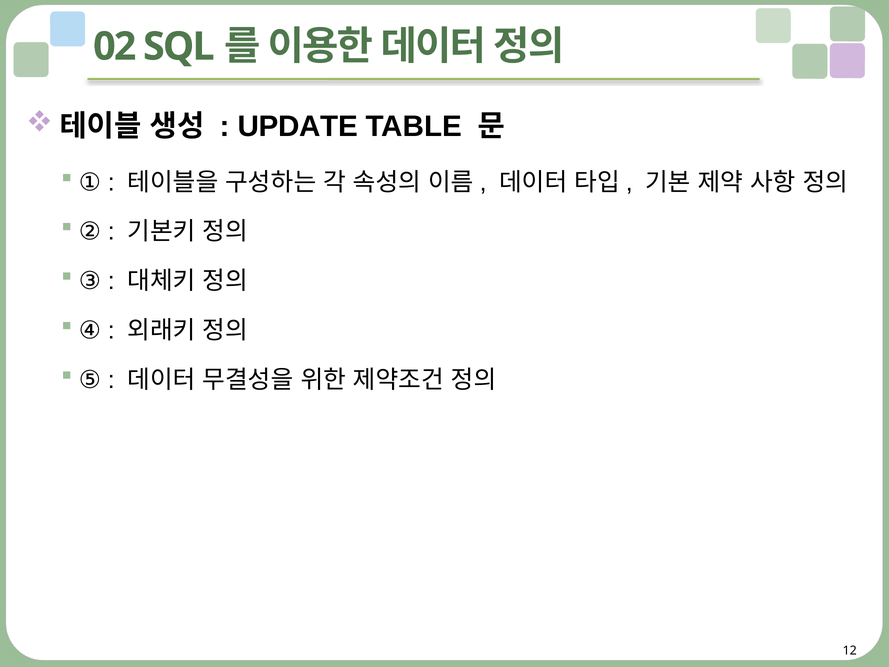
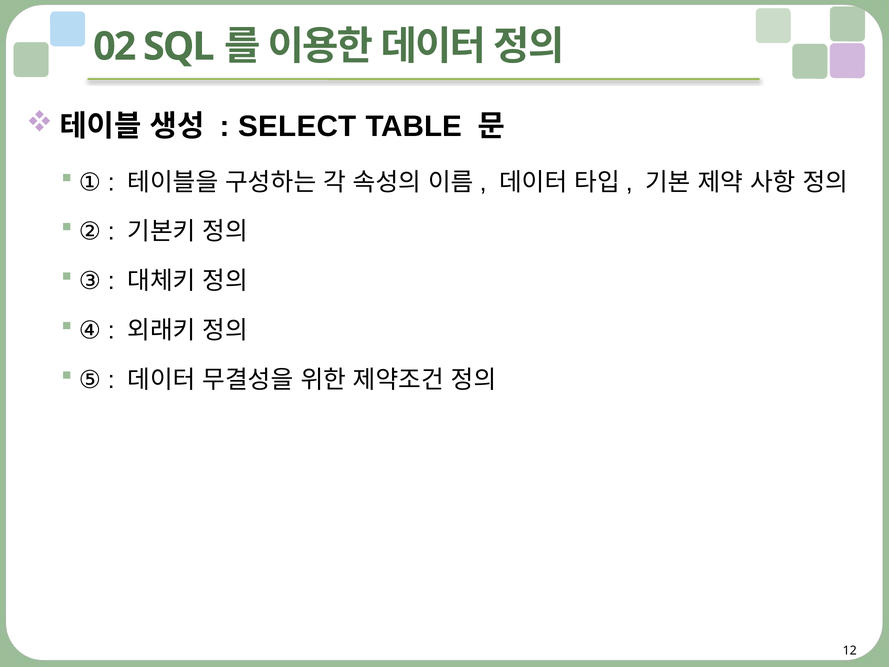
UPDATE: UPDATE -> SELECT
